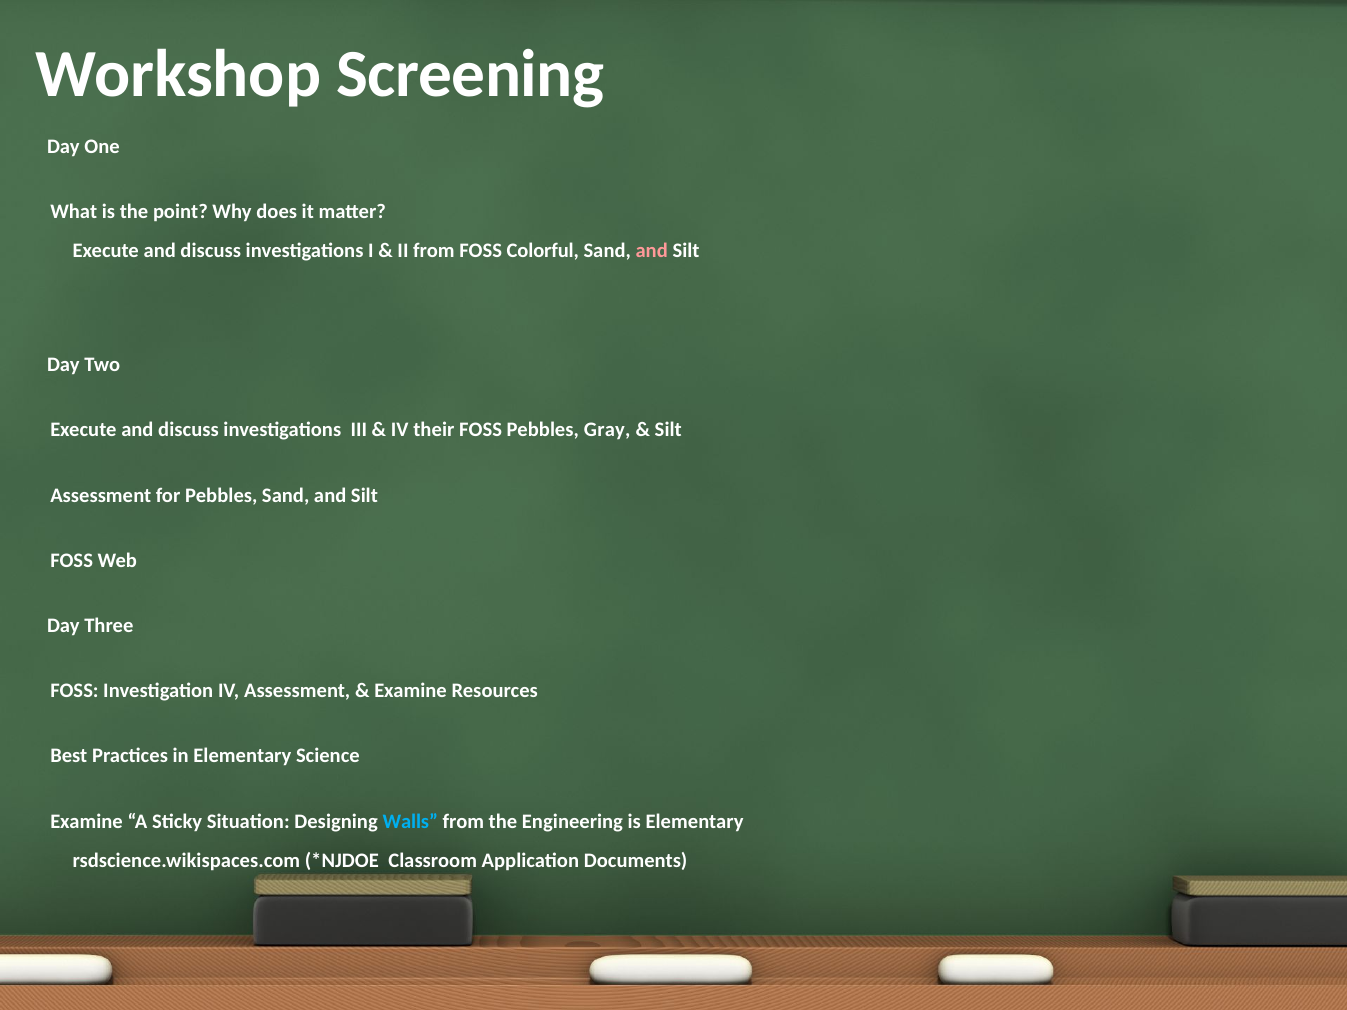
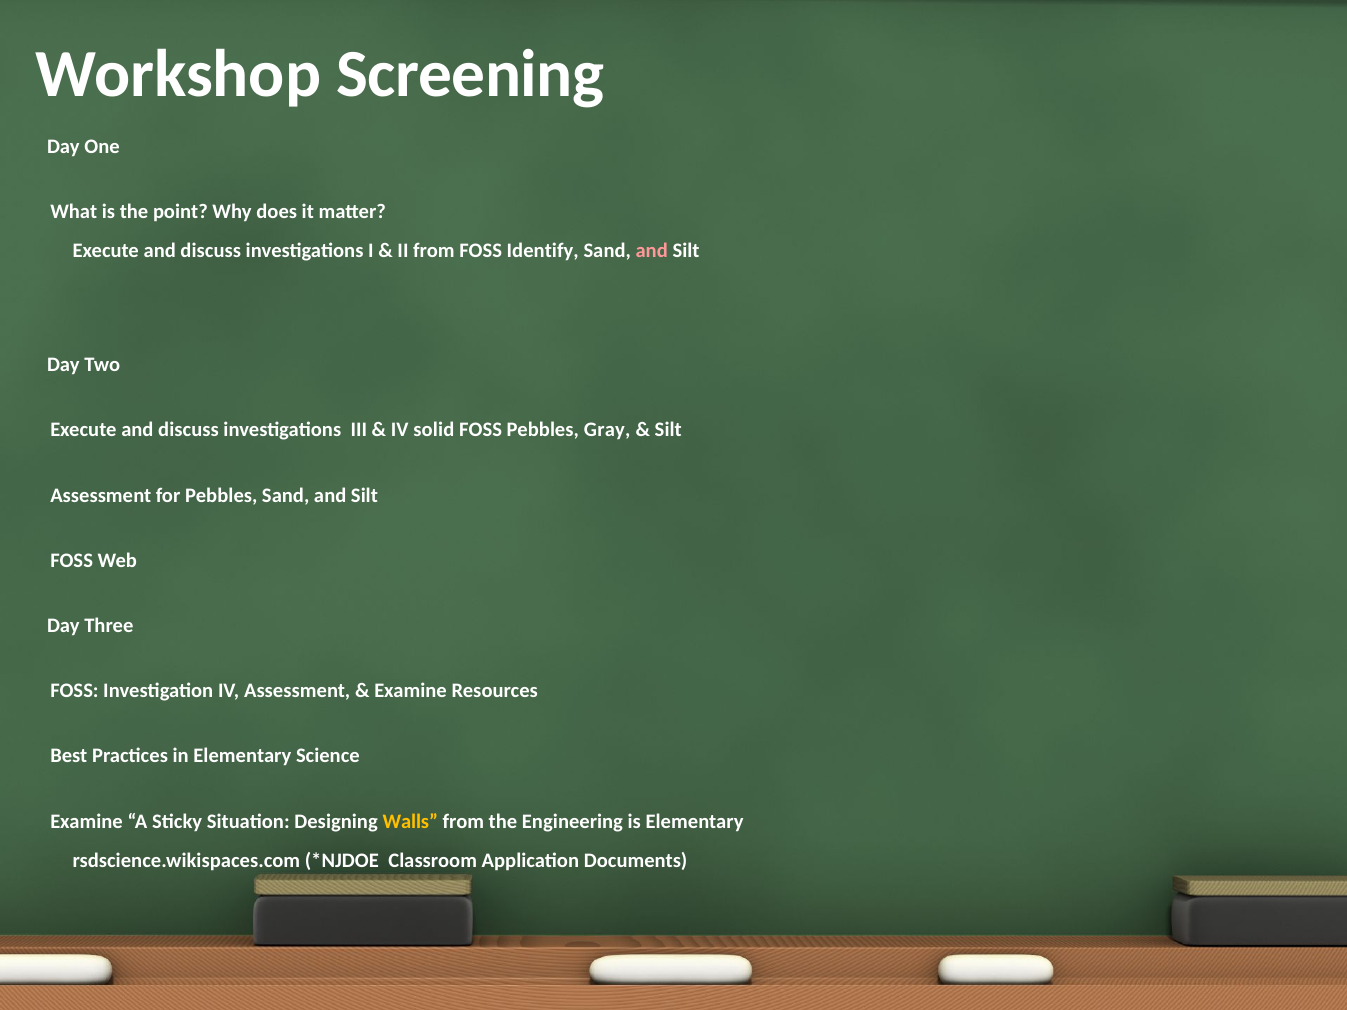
Colorful: Colorful -> Identify
their: their -> solid
Walls colour: light blue -> yellow
